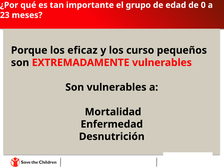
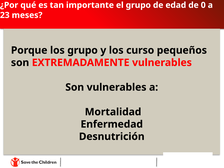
los eficaz: eficaz -> grupo
